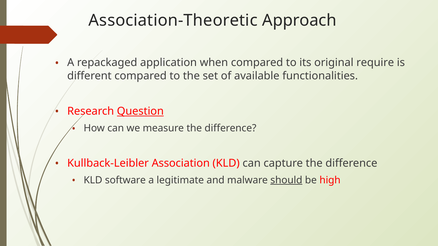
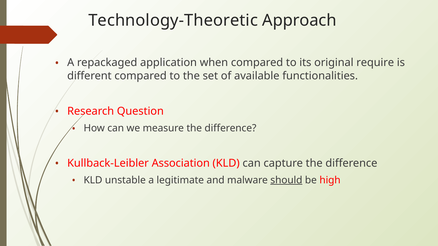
Association-Theoretic: Association-Theoretic -> Technology-Theoretic
Question underline: present -> none
software: software -> unstable
